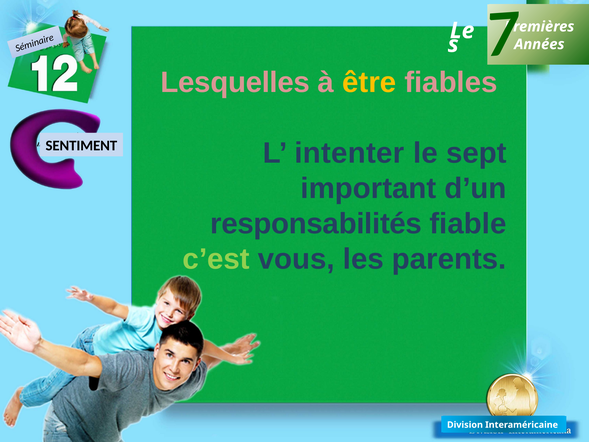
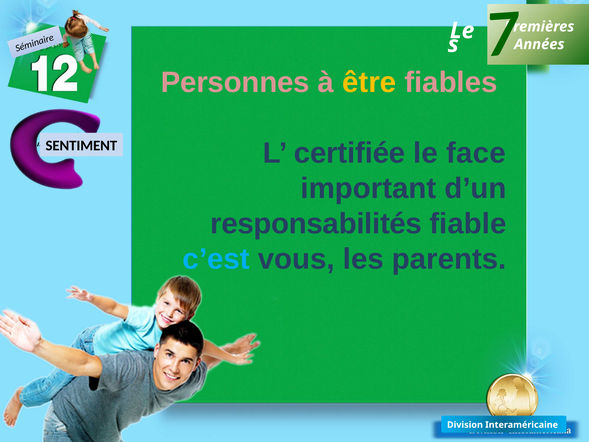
Lesquelles: Lesquelles -> Personnes
intenter: intenter -> certifiée
sept: sept -> face
c’est colour: light green -> light blue
